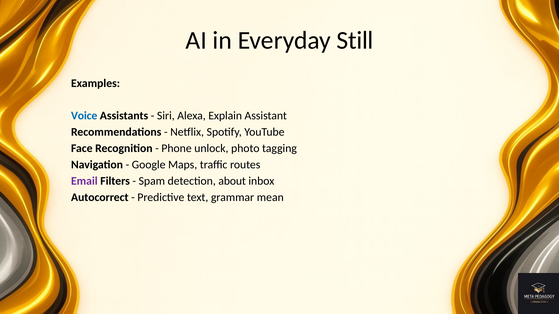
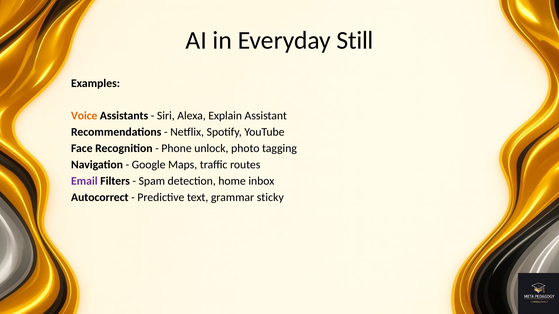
Voice colour: blue -> orange
about: about -> home
mean: mean -> sticky
